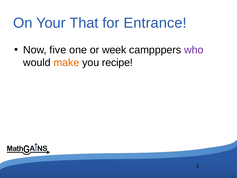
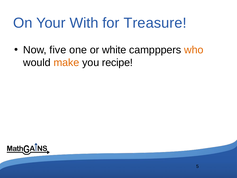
That: That -> With
Entrance: Entrance -> Treasure
week: week -> white
who colour: purple -> orange
